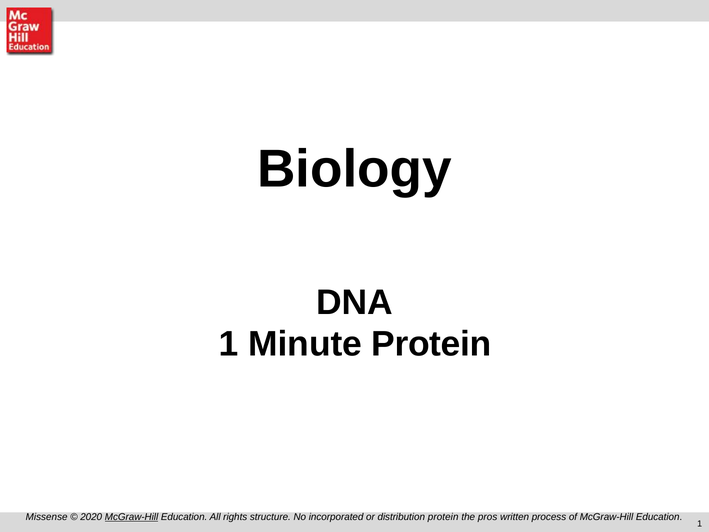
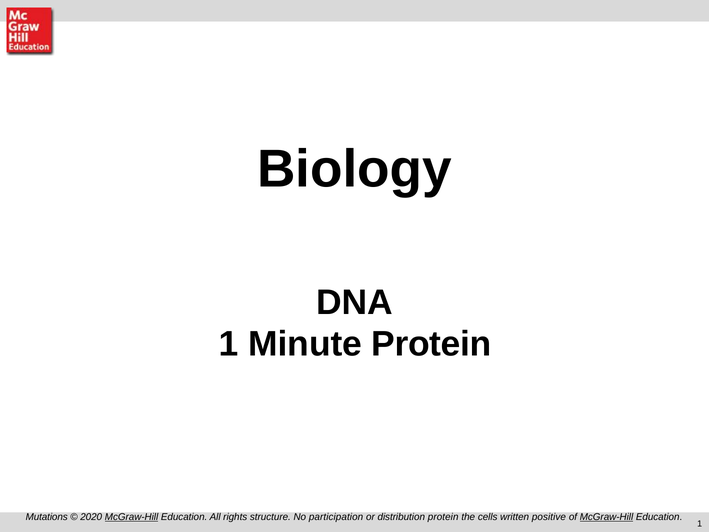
Missense: Missense -> Mutations
incorporated: incorporated -> participation
pros: pros -> cells
process: process -> positive
McGraw-Hill at (606, 517) underline: none -> present
